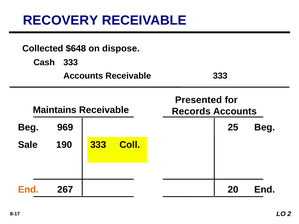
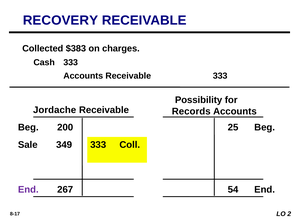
$648: $648 -> $383
dispose: dispose -> charges
Presented: Presented -> Possibility
Maintains: Maintains -> Jordache
969: 969 -> 200
190: 190 -> 349
End at (28, 190) colour: orange -> purple
20: 20 -> 54
